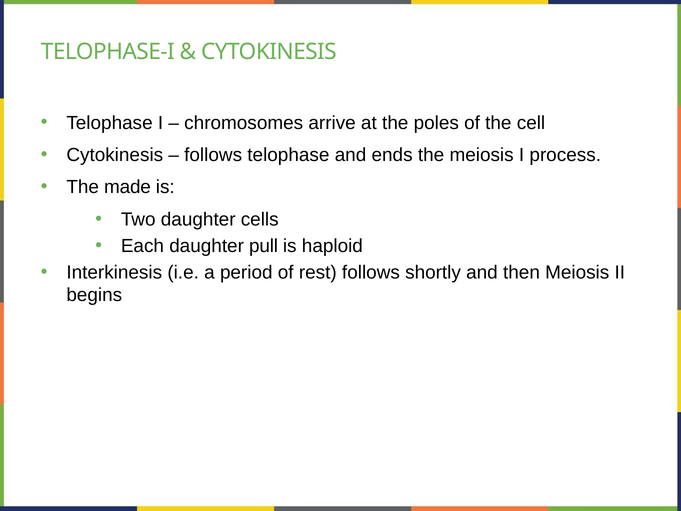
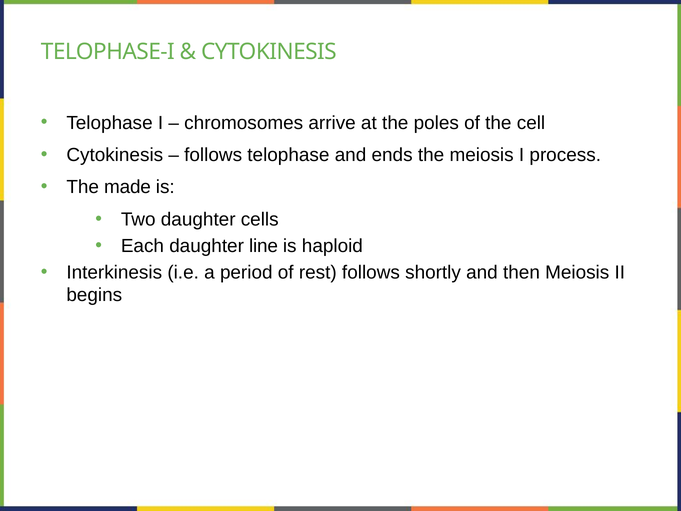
pull: pull -> line
